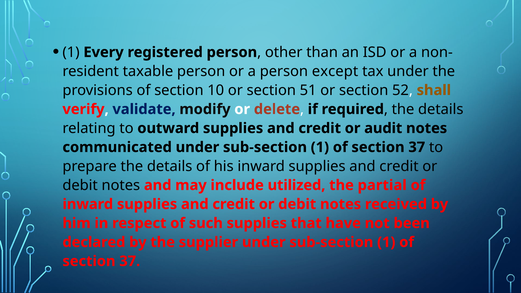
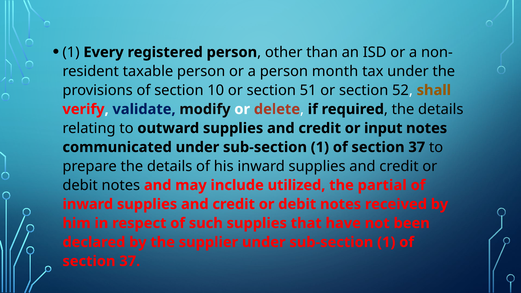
except: except -> month
audit: audit -> input
